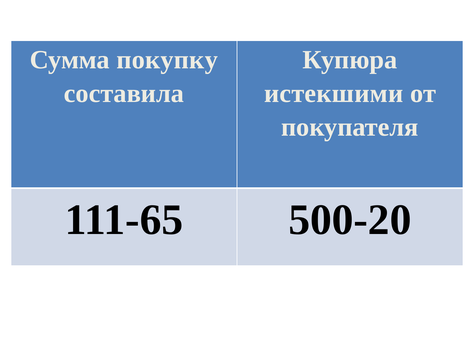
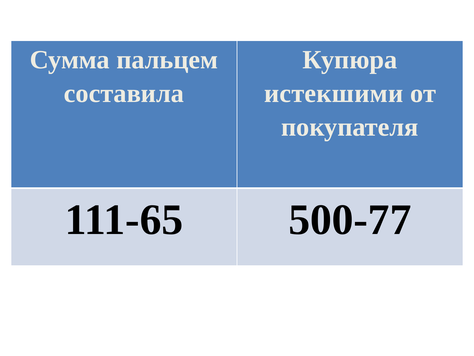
покупку: покупку -> пальцем
500-20: 500-20 -> 500-77
